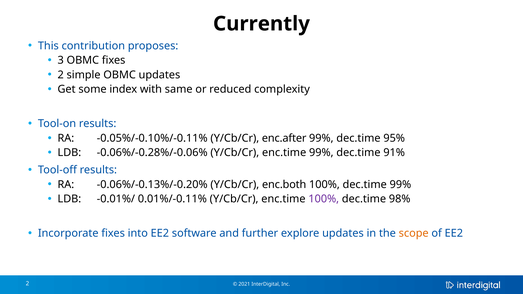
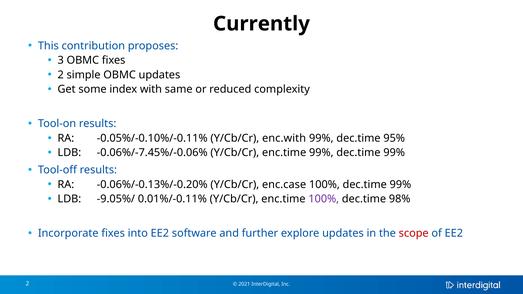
enc.after: enc.after -> enc.with
-0.06%/-0.28%/-0.06%: -0.06%/-0.28%/-0.06% -> -0.06%/-7.45%/-0.06%
99% dec.time 91%: 91% -> 99%
enc.both: enc.both -> enc.case
-0.01%/: -0.01%/ -> -9.05%/
scope colour: orange -> red
